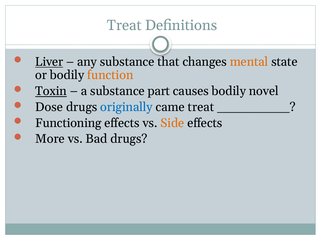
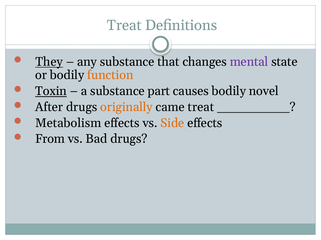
Liver: Liver -> They
mental colour: orange -> purple
Dose: Dose -> After
originally colour: blue -> orange
Functioning: Functioning -> Metabolism
More: More -> From
